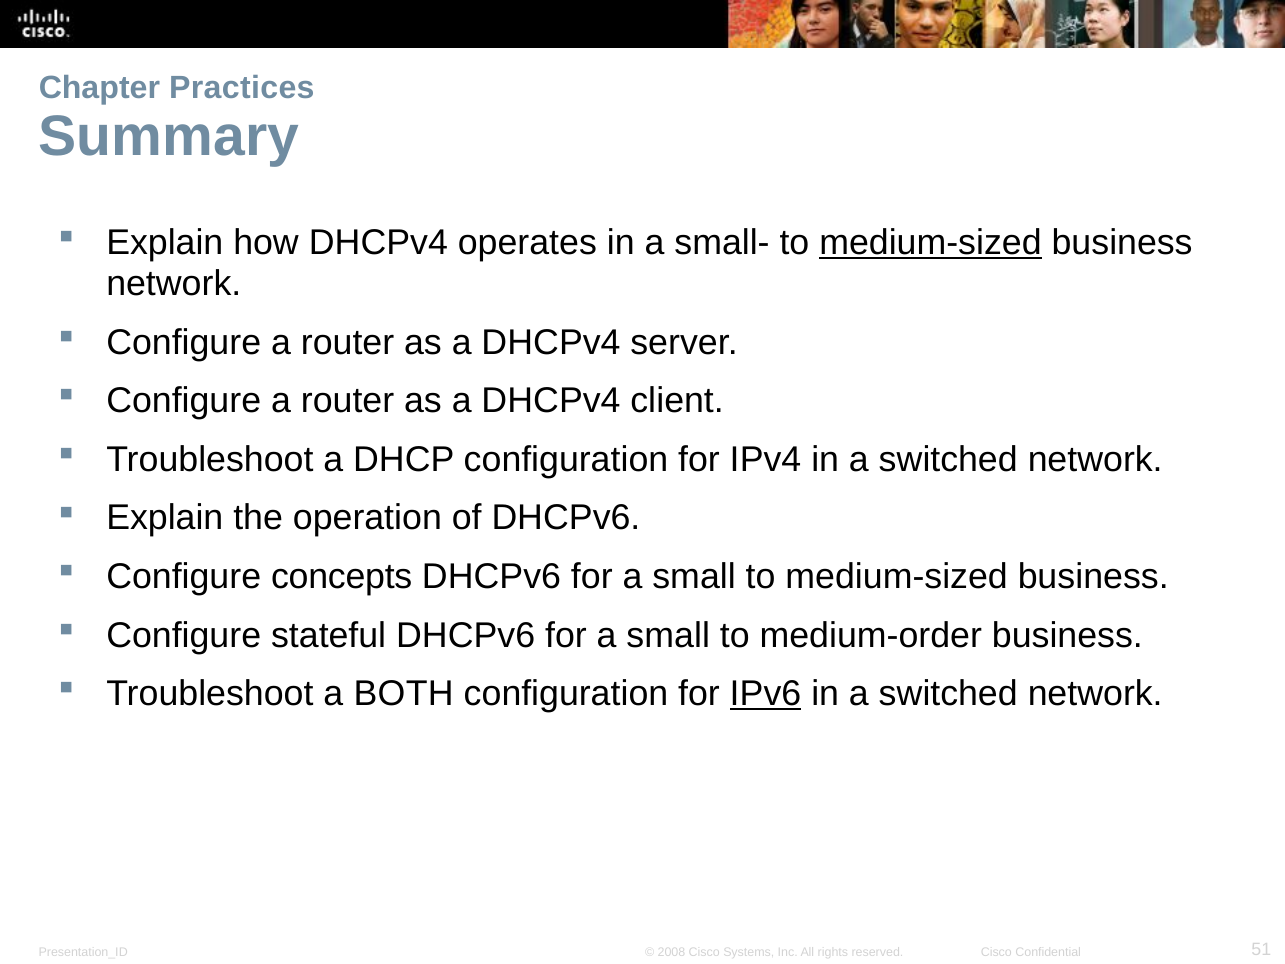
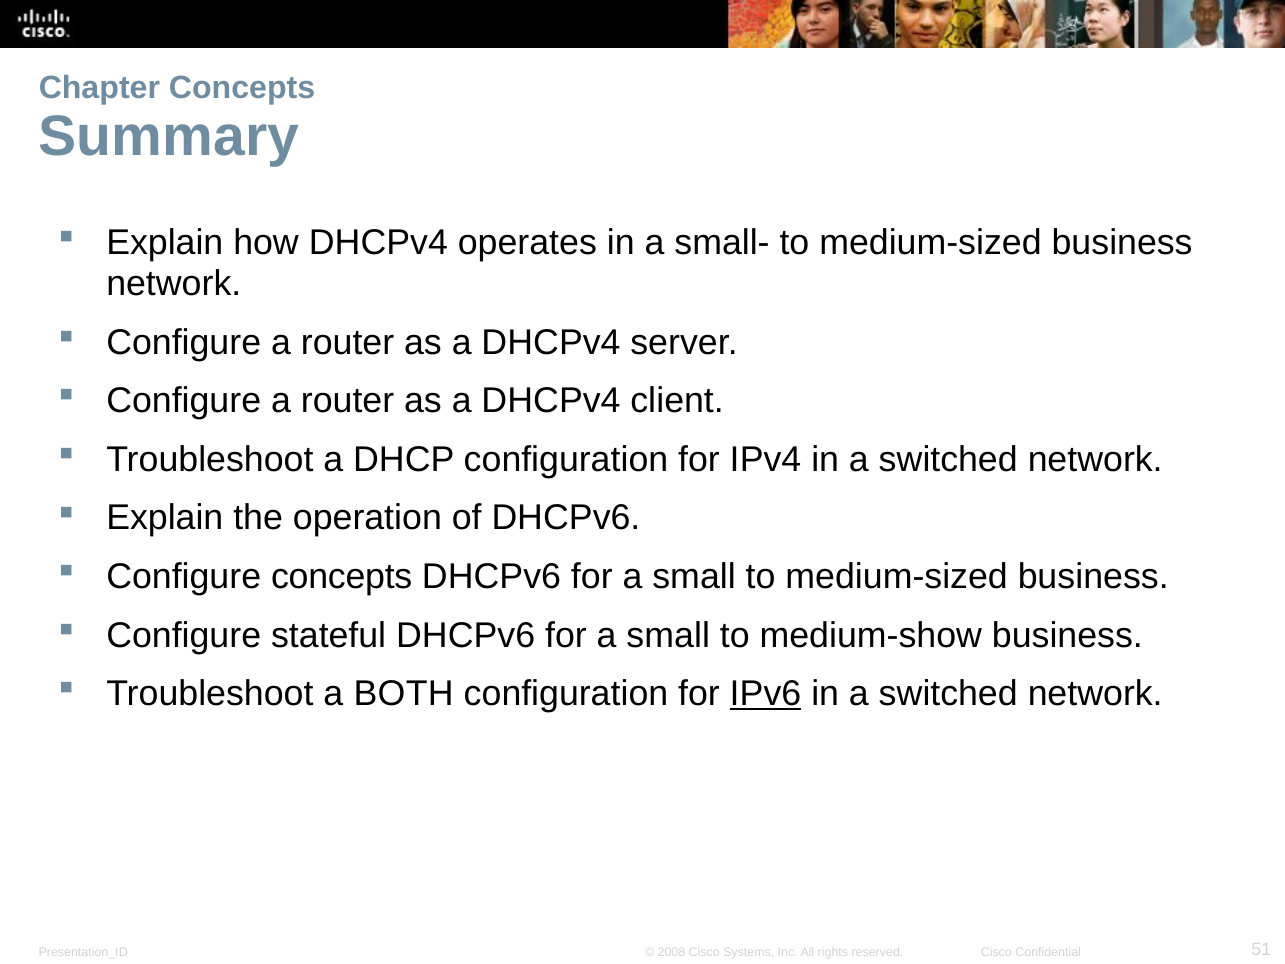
Chapter Practices: Practices -> Concepts
medium-sized at (930, 243) underline: present -> none
medium-order: medium-order -> medium-show
